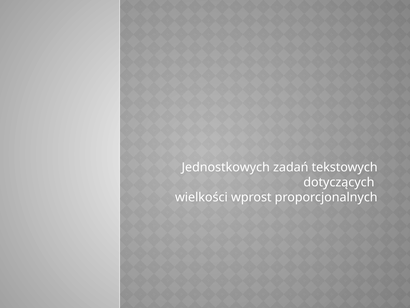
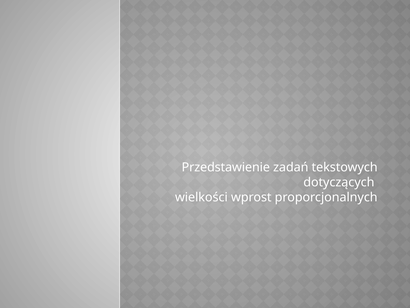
Jednostkowych: Jednostkowych -> Przedstawienie
